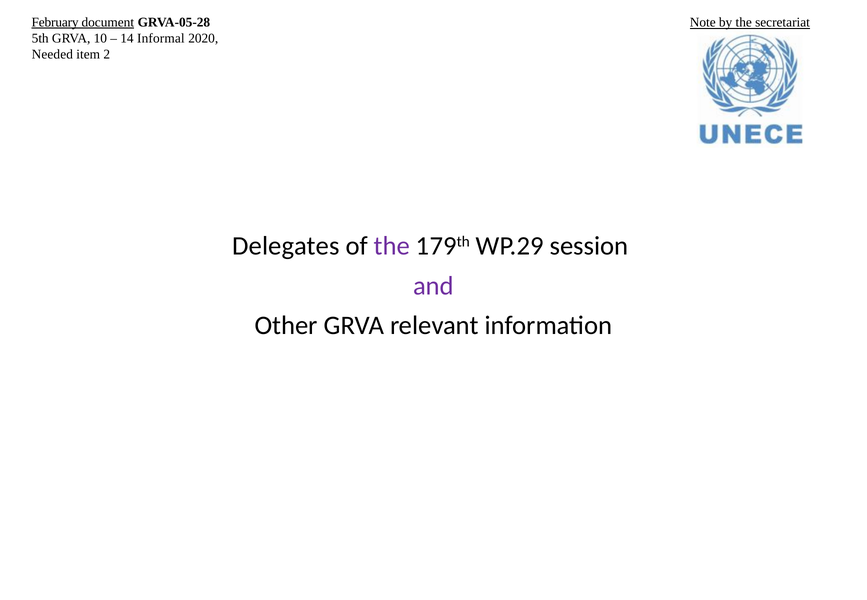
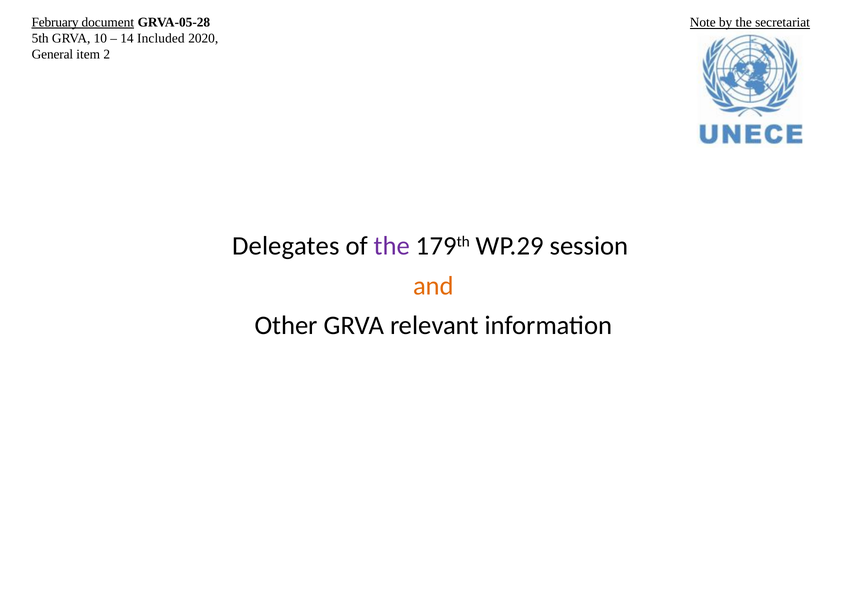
Informal: Informal -> Included
Needed: Needed -> General
and colour: purple -> orange
